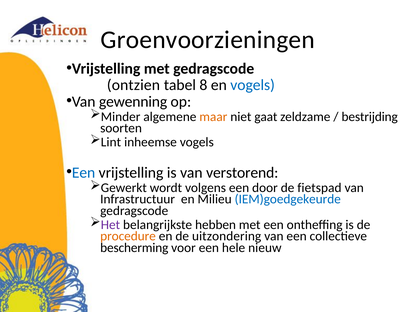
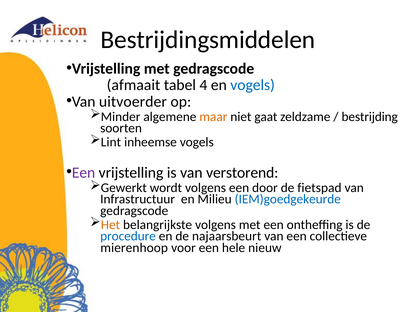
Groenvoorzieningen: Groenvoorzieningen -> Bestrijdingsmiddelen
ontzien: ontzien -> afmaait
8: 8 -> 4
gewenning: gewenning -> uitvoerder
Een at (84, 173) colour: blue -> purple
Het colour: purple -> orange
belangrijkste hebben: hebben -> volgens
procedure colour: orange -> blue
uitzondering: uitzondering -> najaarsbeurt
bescherming: bescherming -> mierenhoop
